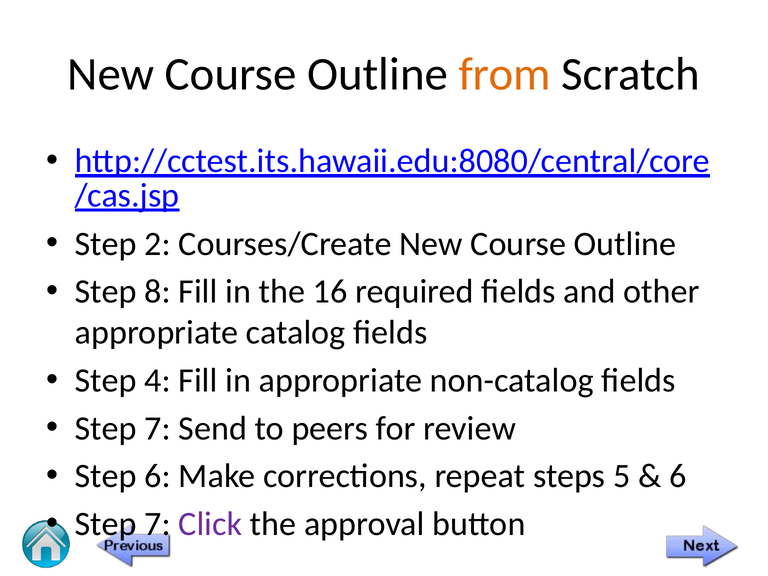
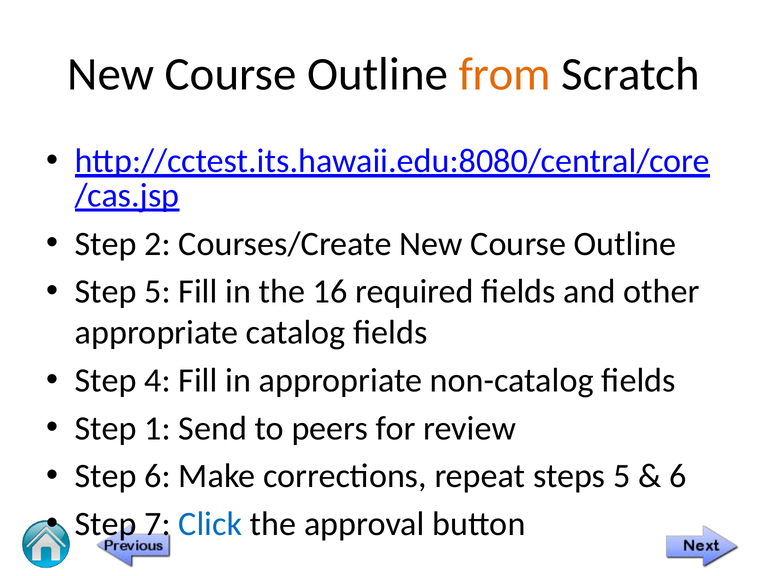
Step 8: 8 -> 5
7 at (157, 428): 7 -> 1
Click colour: purple -> blue
